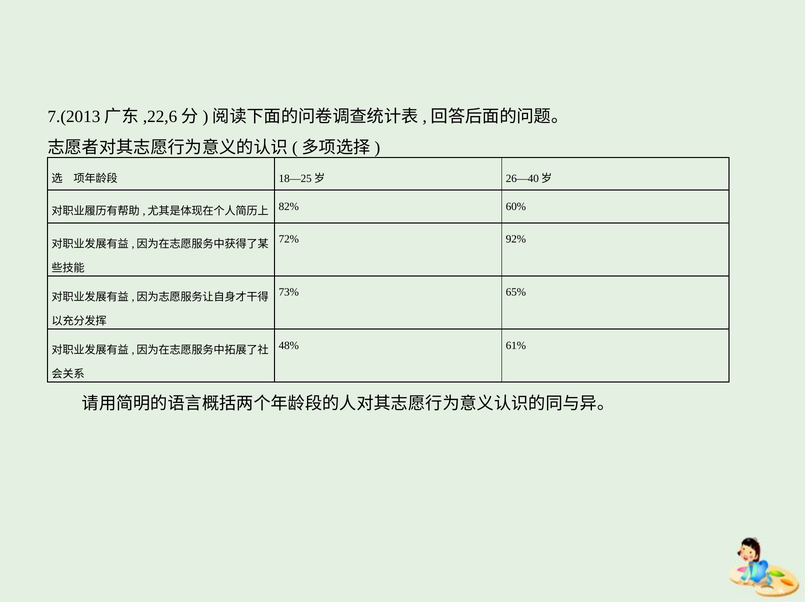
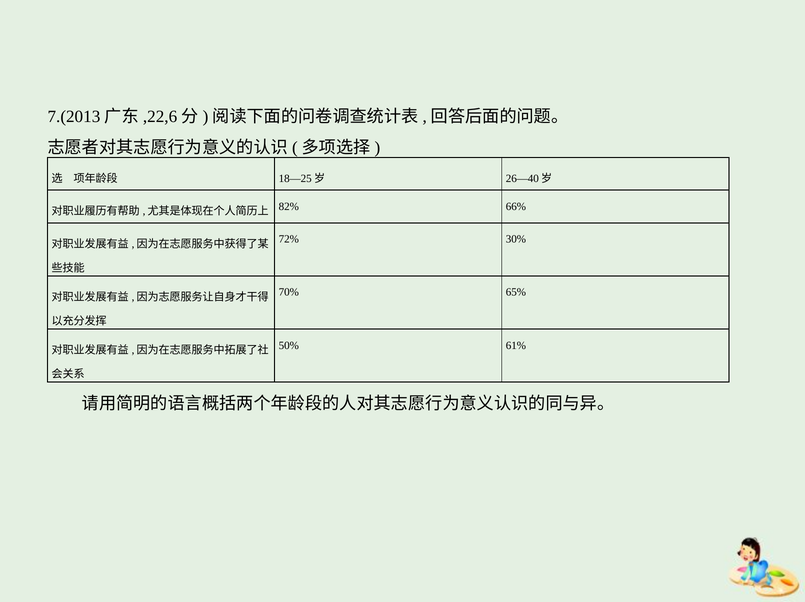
60%: 60% -> 66%
92%: 92% -> 30%
73%: 73% -> 70%
48%: 48% -> 50%
